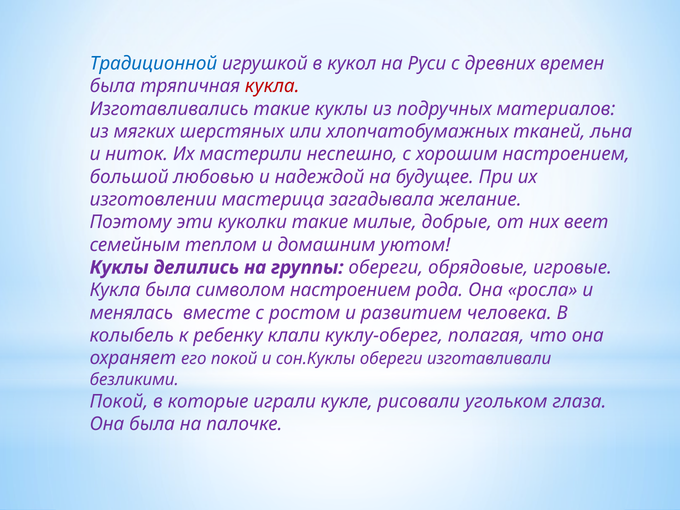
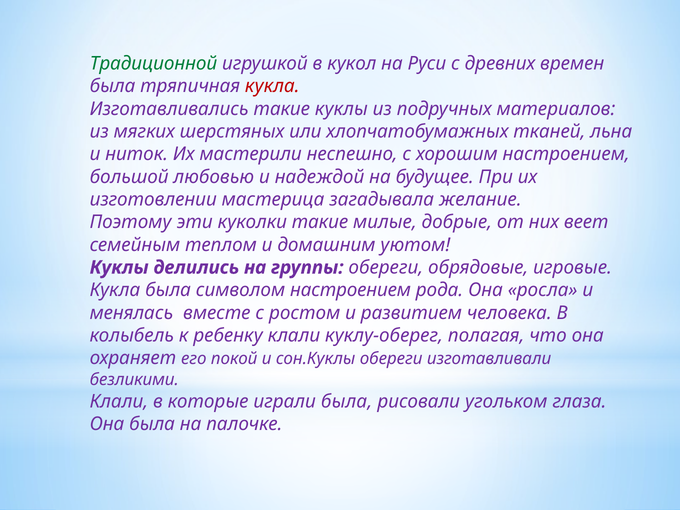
Традиционной colour: blue -> green
Покой at (119, 401): Покой -> Клали
играли кукле: кукле -> была
